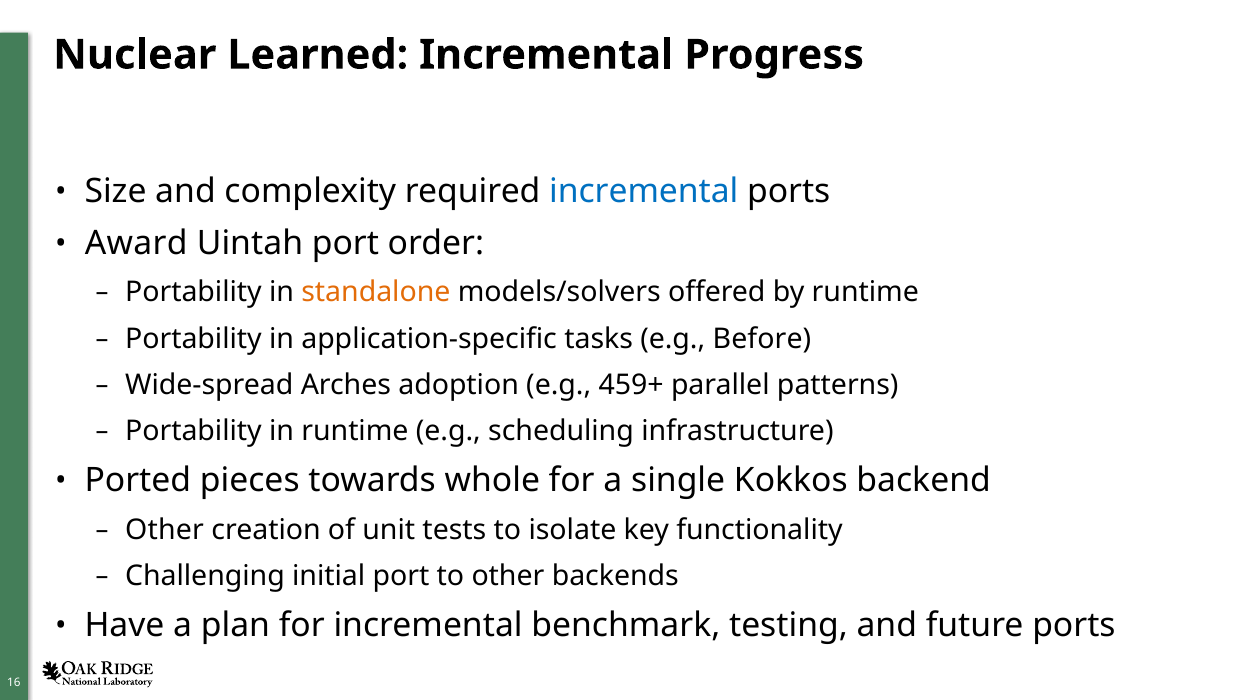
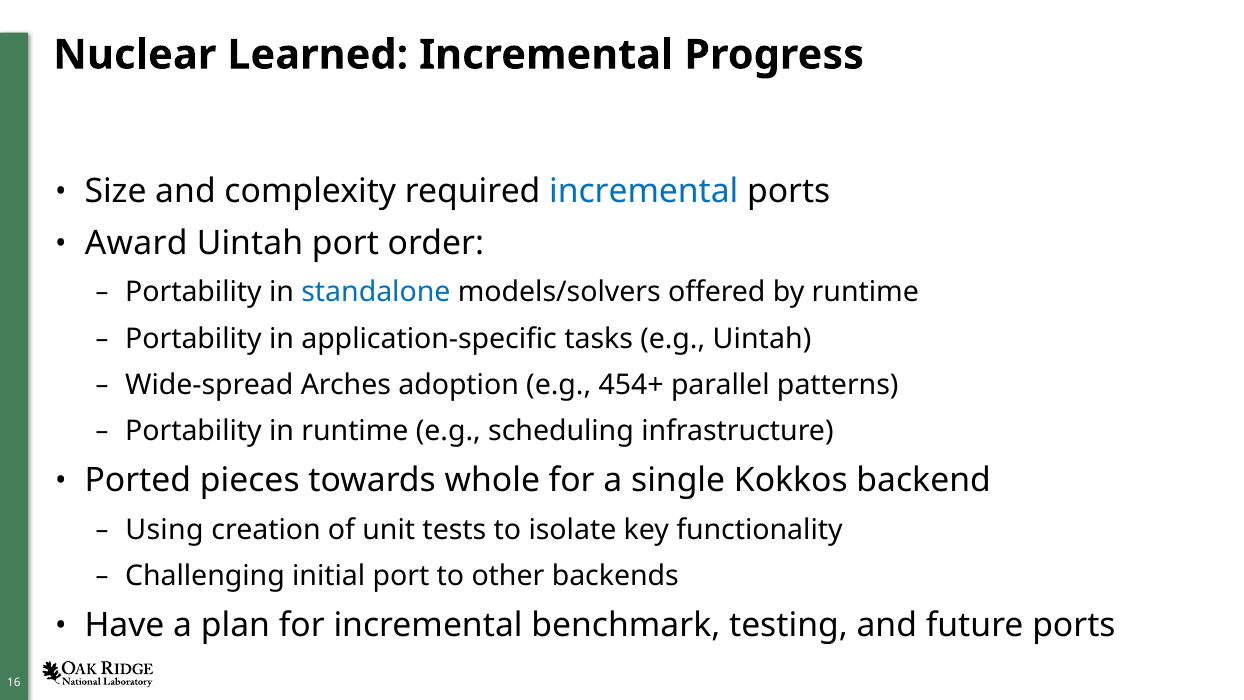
standalone colour: orange -> blue
e.g Before: Before -> Uintah
459+: 459+ -> 454+
Other at (165, 530): Other -> Using
